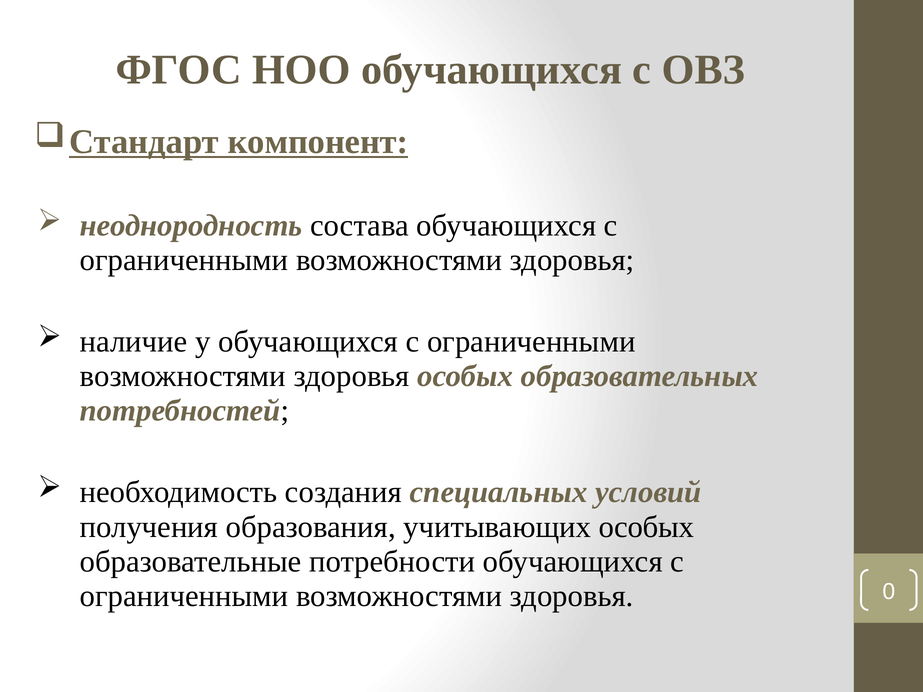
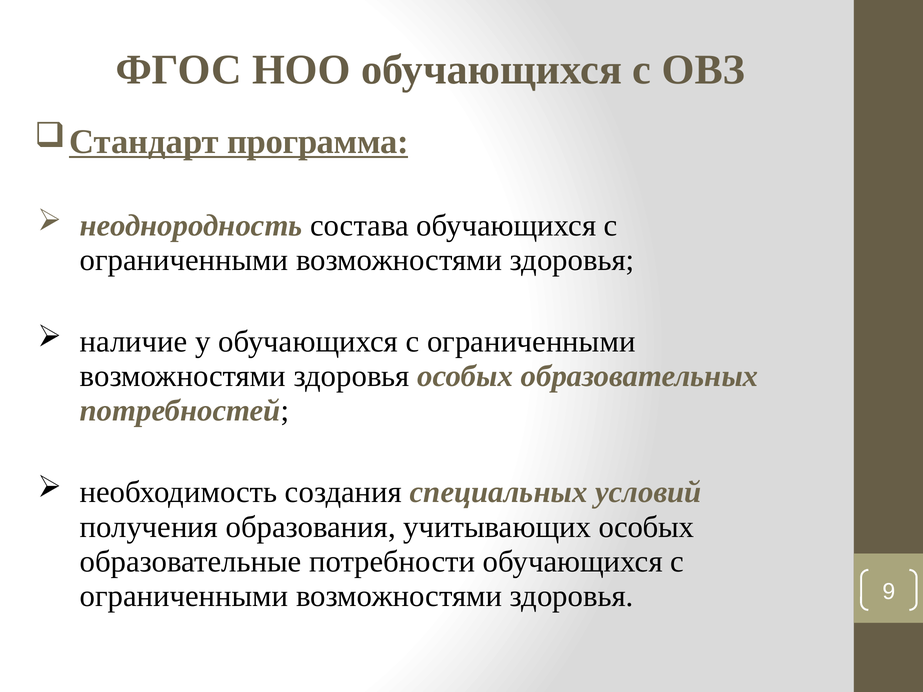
компонент: компонент -> программа
0: 0 -> 9
